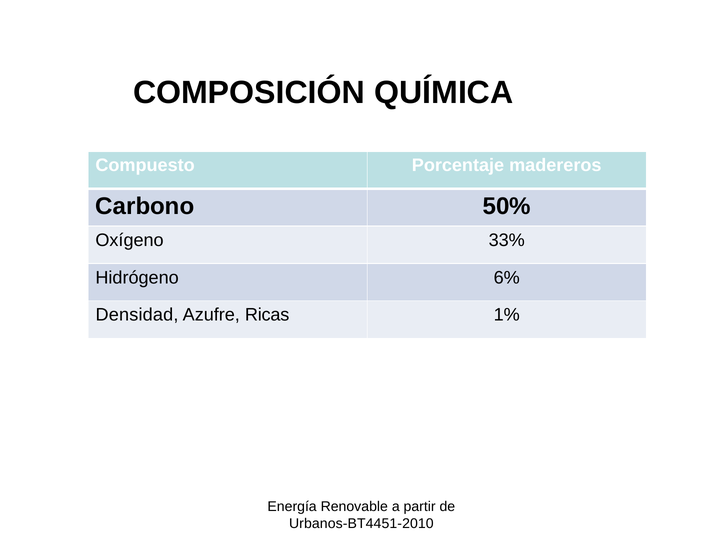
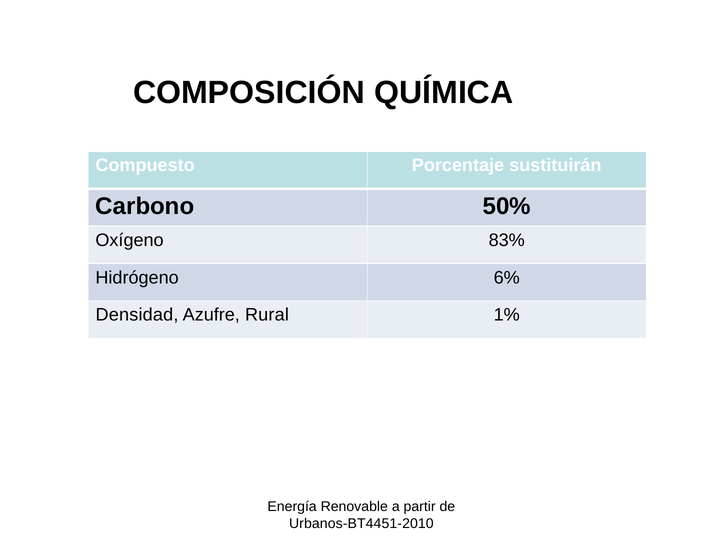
madereros: madereros -> sustituirán
33%: 33% -> 83%
Ricas: Ricas -> Rural
